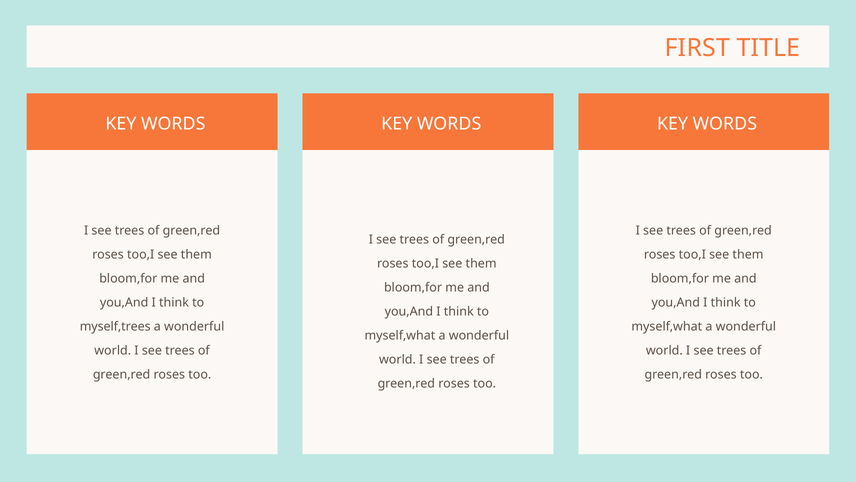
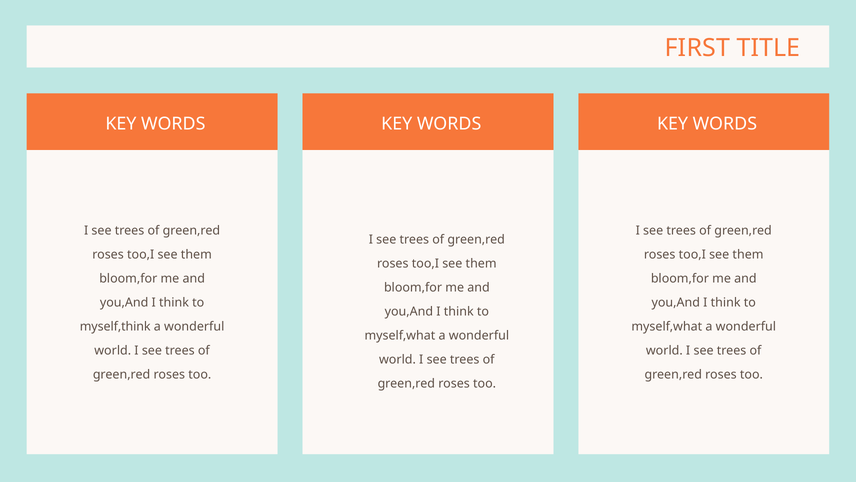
myself,trees: myself,trees -> myself,think
